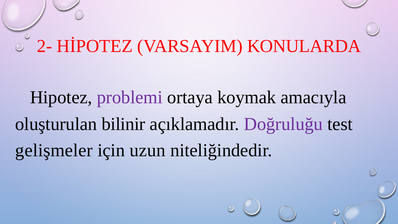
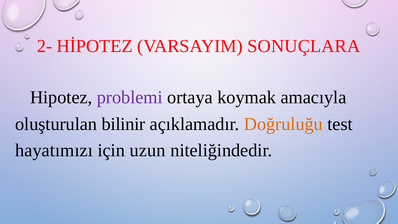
KONULARDA: KONULARDA -> SONUÇLARA
Doğruluğu colour: purple -> orange
gelişmeler: gelişmeler -> hayatımızı
